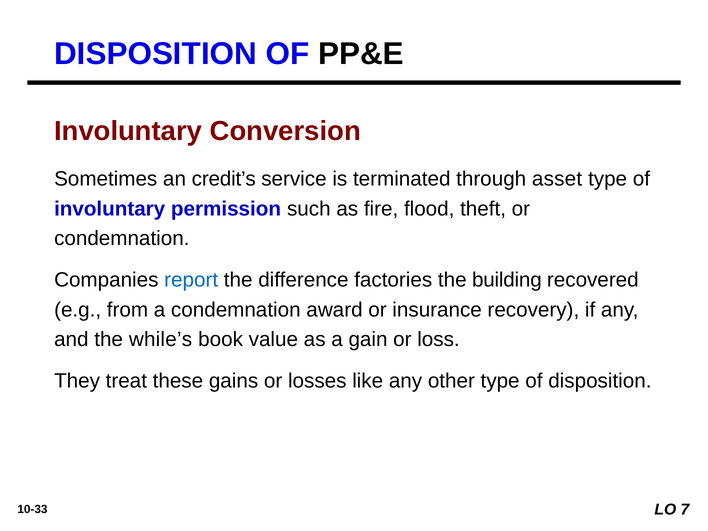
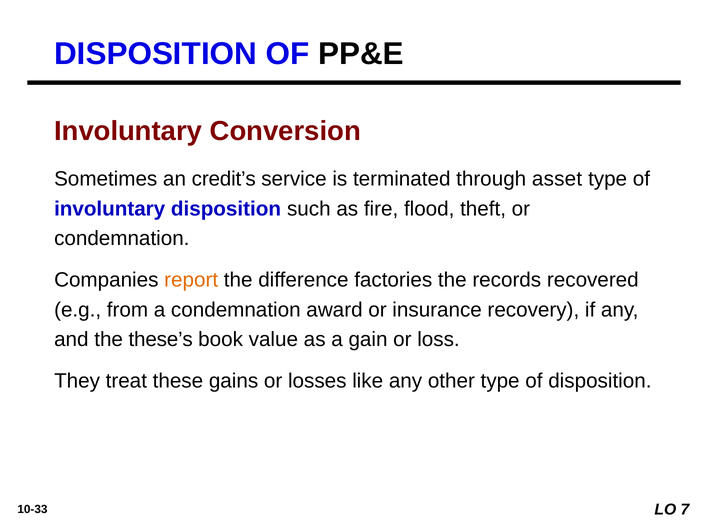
involuntary permission: permission -> disposition
report colour: blue -> orange
building: building -> records
while’s: while’s -> these’s
